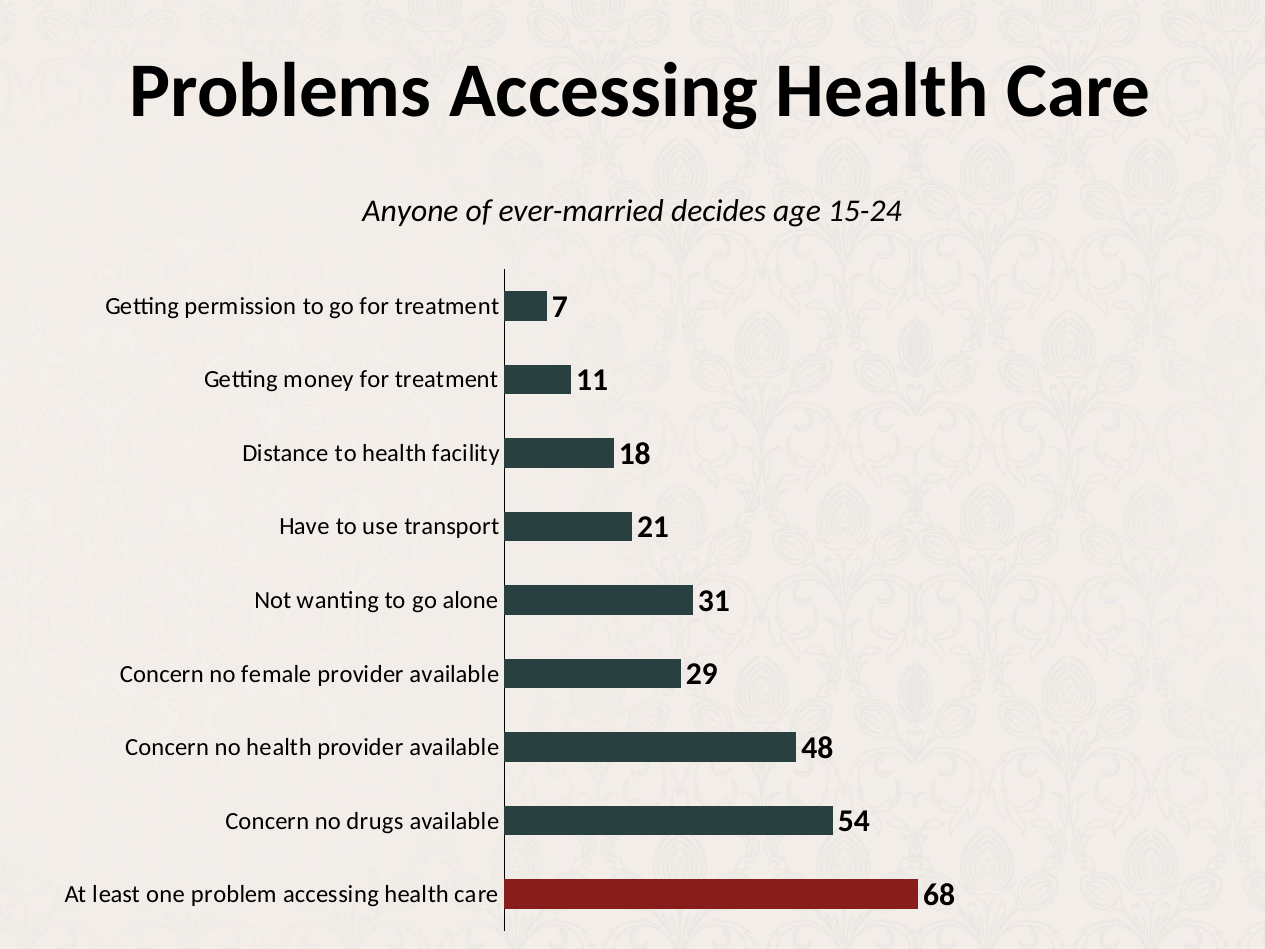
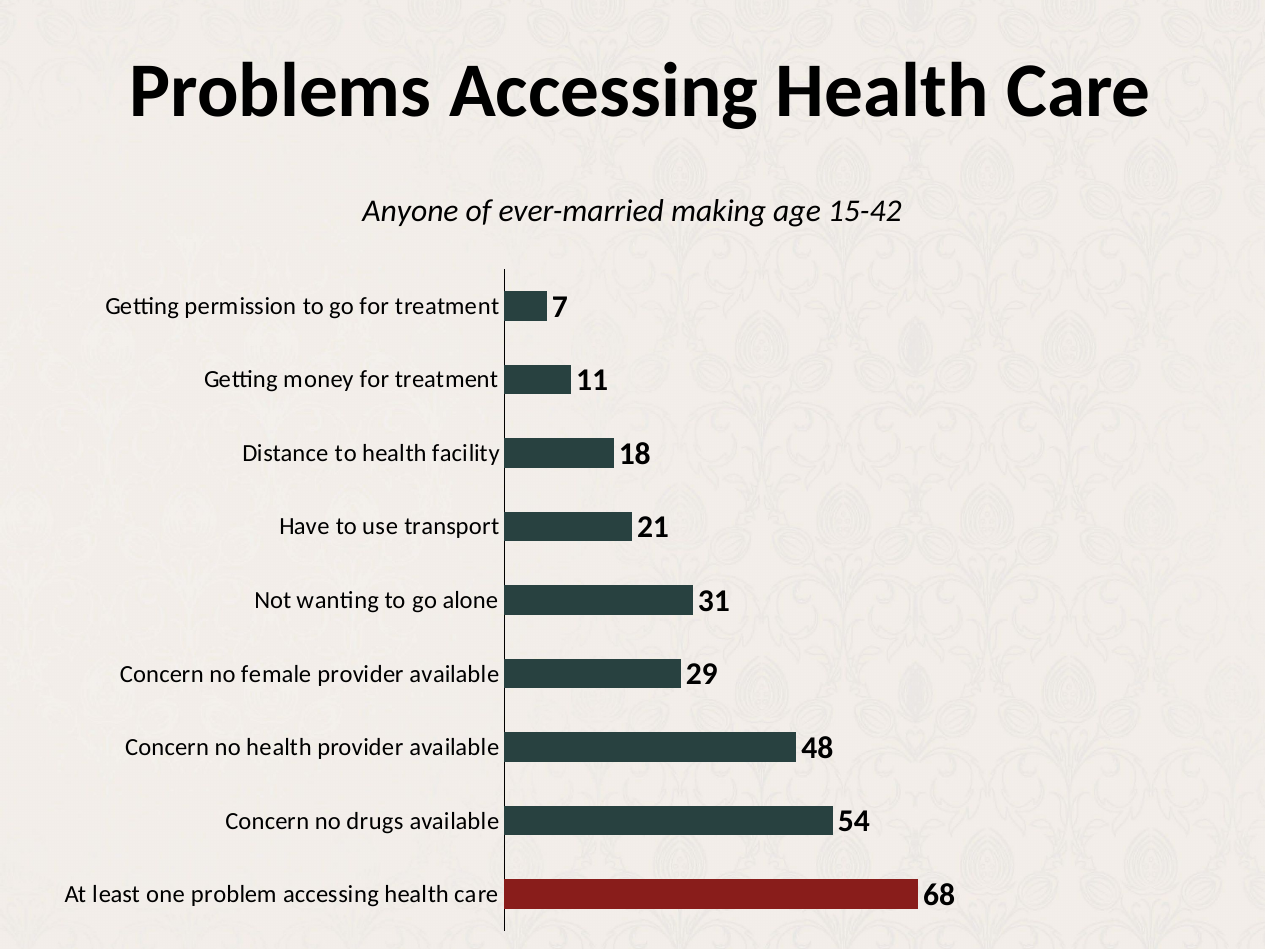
decides: decides -> making
15-24: 15-24 -> 15-42
